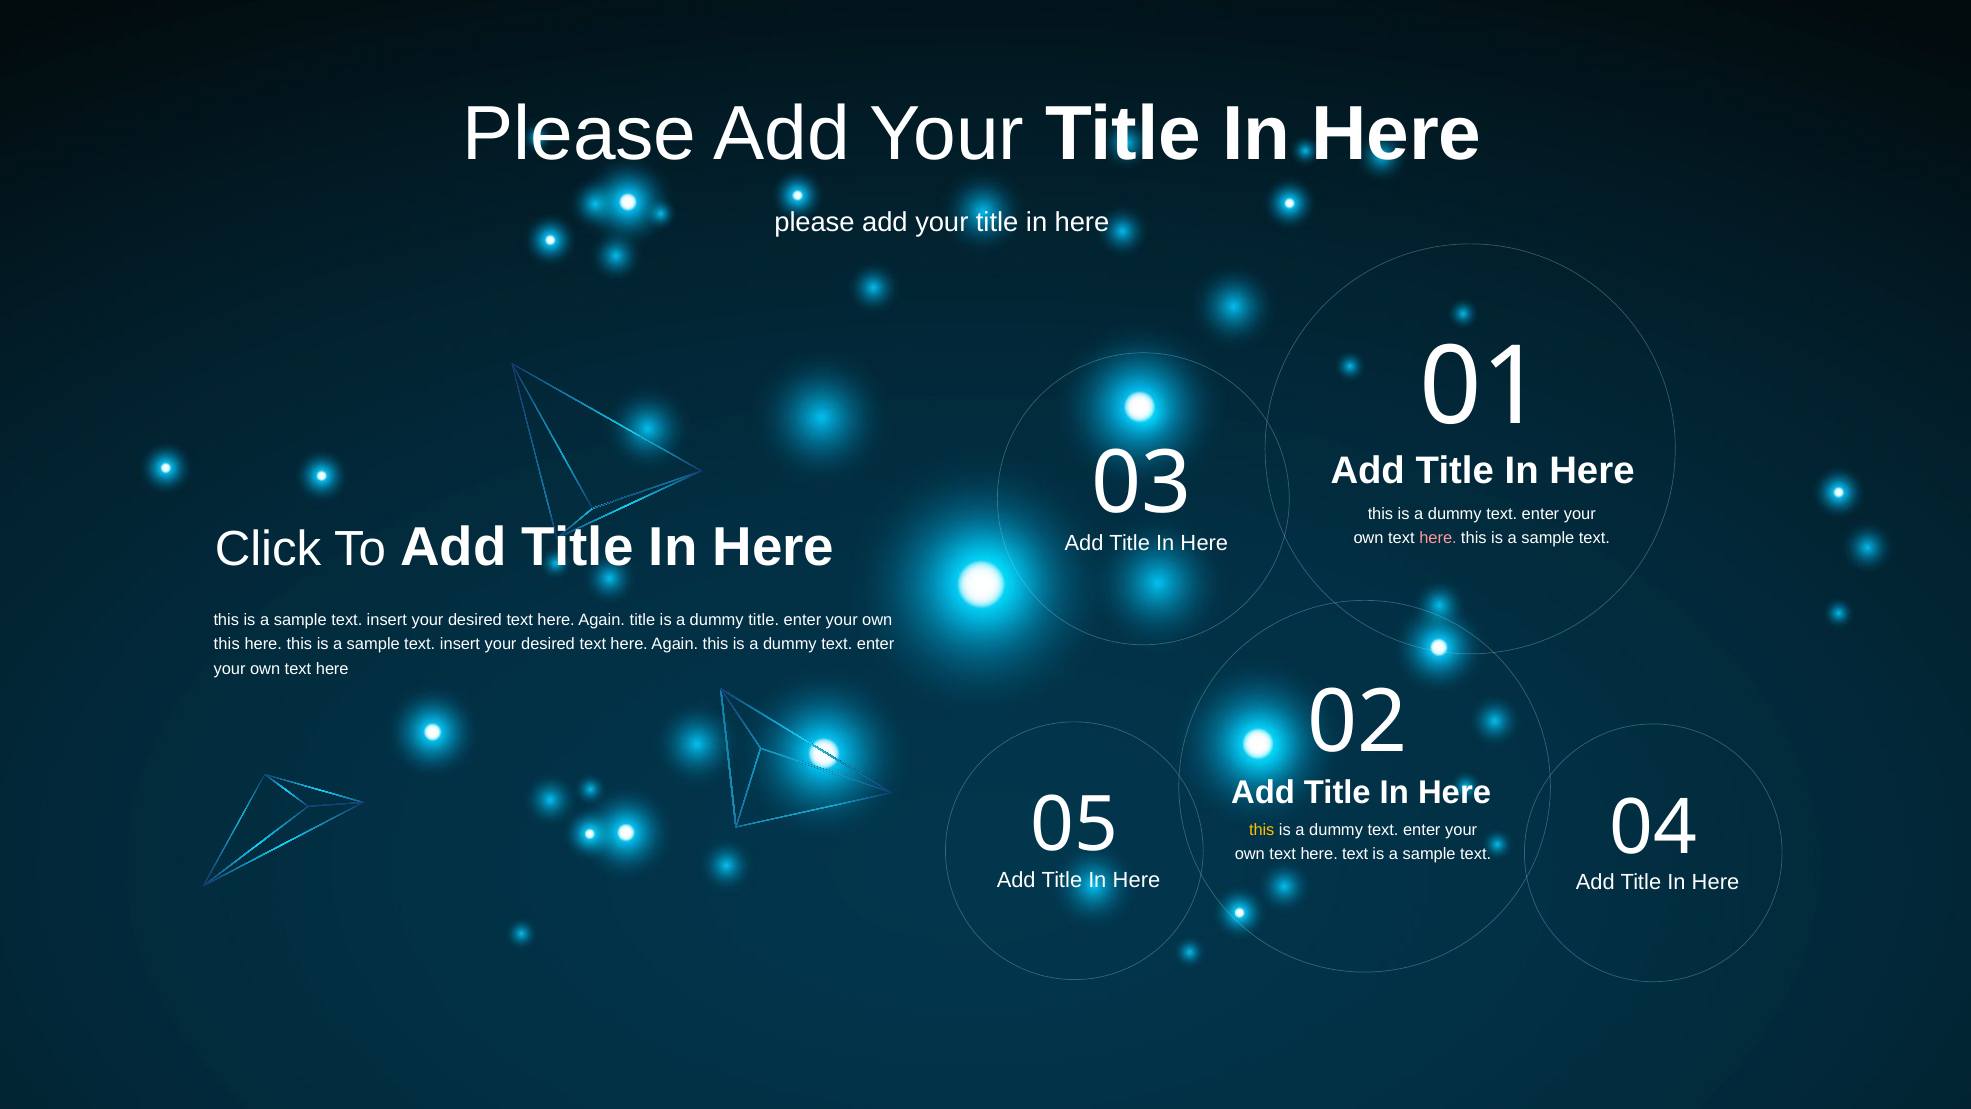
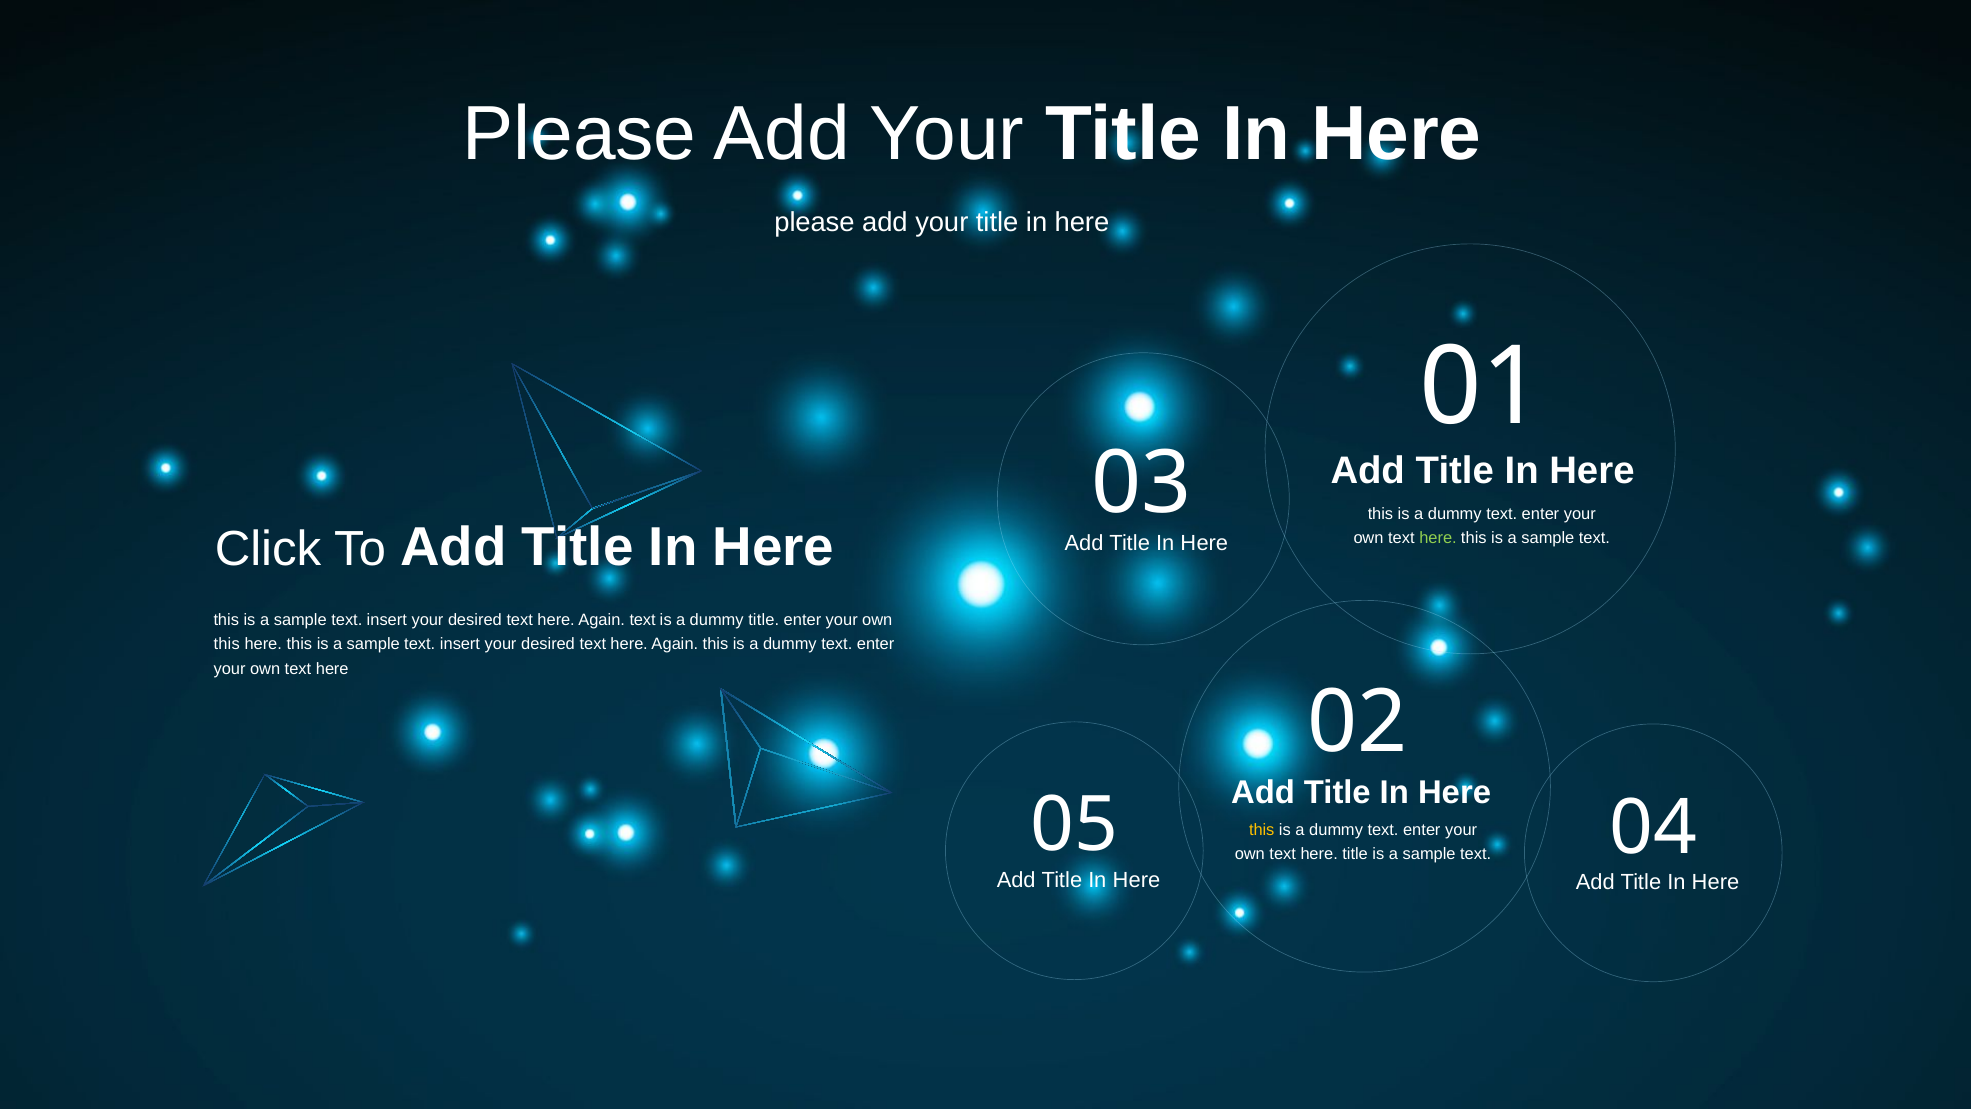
here at (1438, 538) colour: pink -> light green
Again title: title -> text
here text: text -> title
